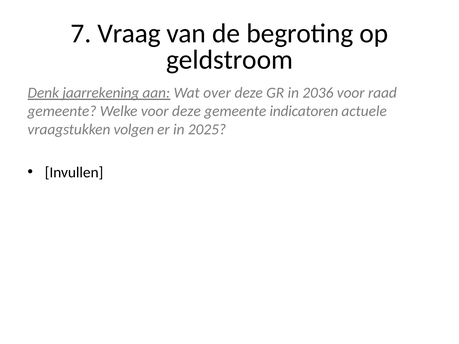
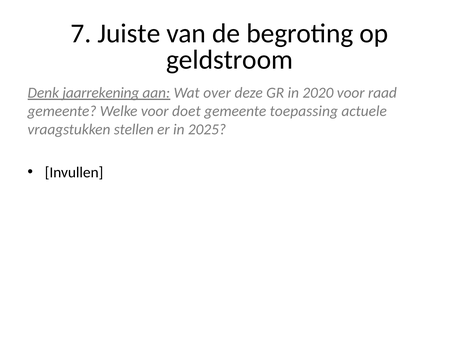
Vraag: Vraag -> Juiste
2036: 2036 -> 2020
voor deze: deze -> doet
indicatoren: indicatoren -> toepassing
volgen: volgen -> stellen
